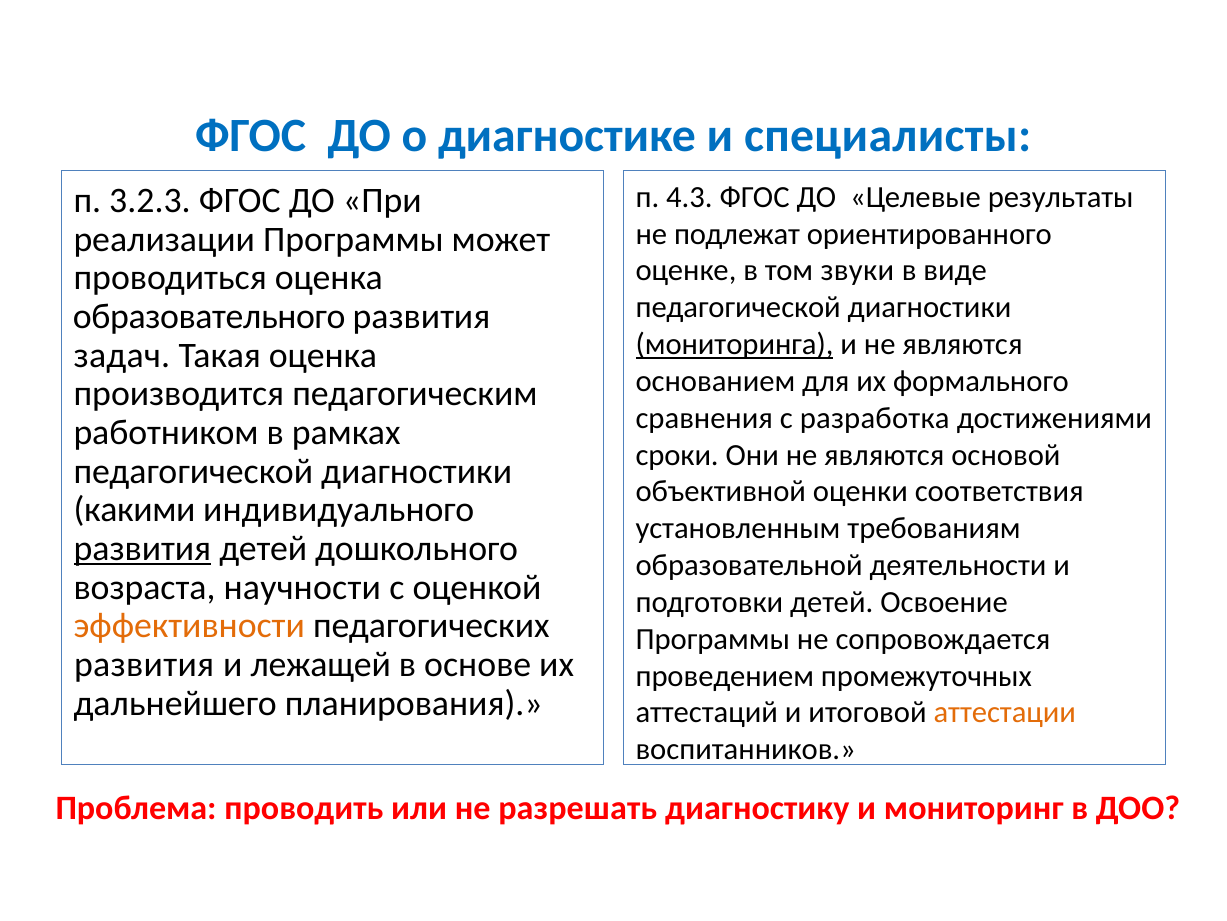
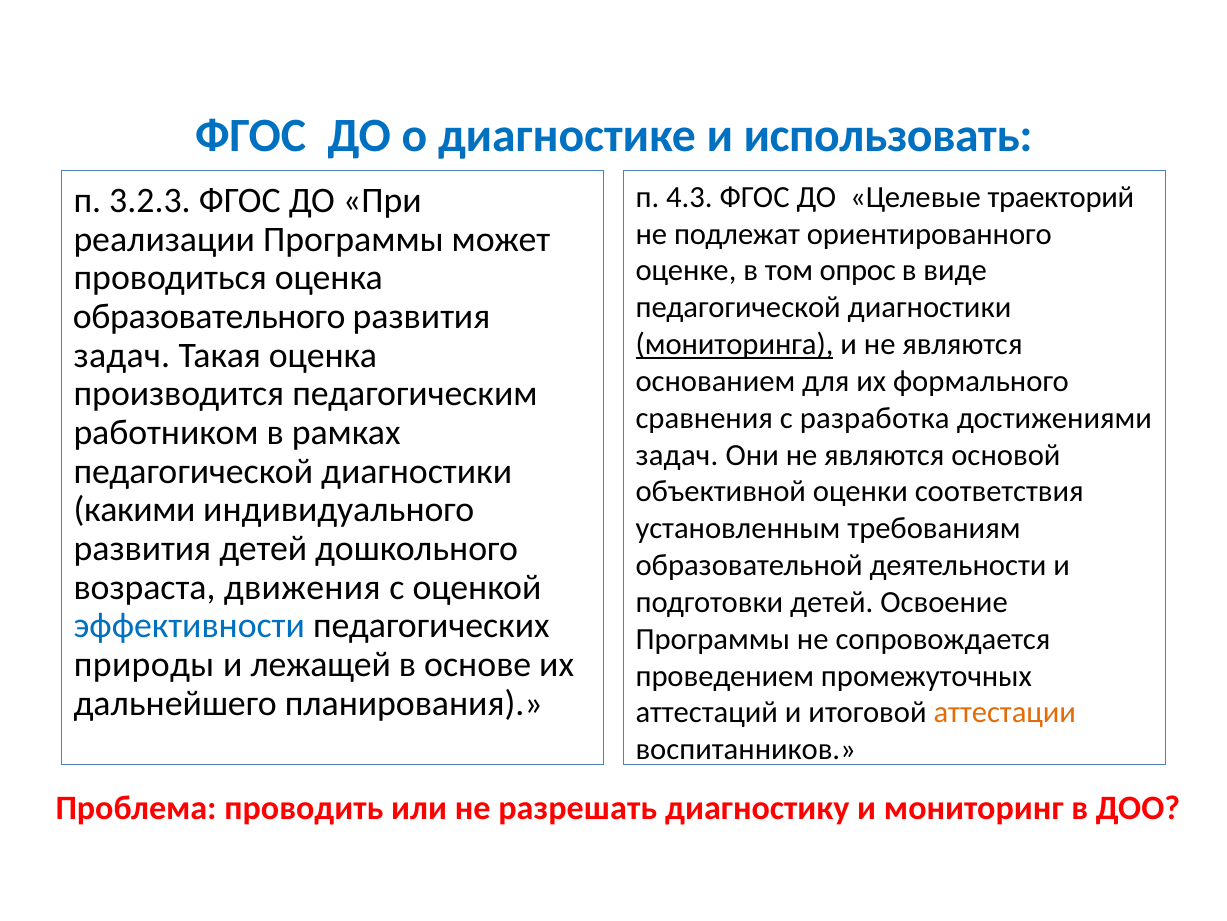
специалисты: специалисты -> использовать
результаты: результаты -> траекторий
звуки: звуки -> опрос
сроки at (677, 455): сроки -> задач
развития at (142, 548) underline: present -> none
научности: научности -> движения
эффективности colour: orange -> blue
развития at (144, 664): развития -> природы
